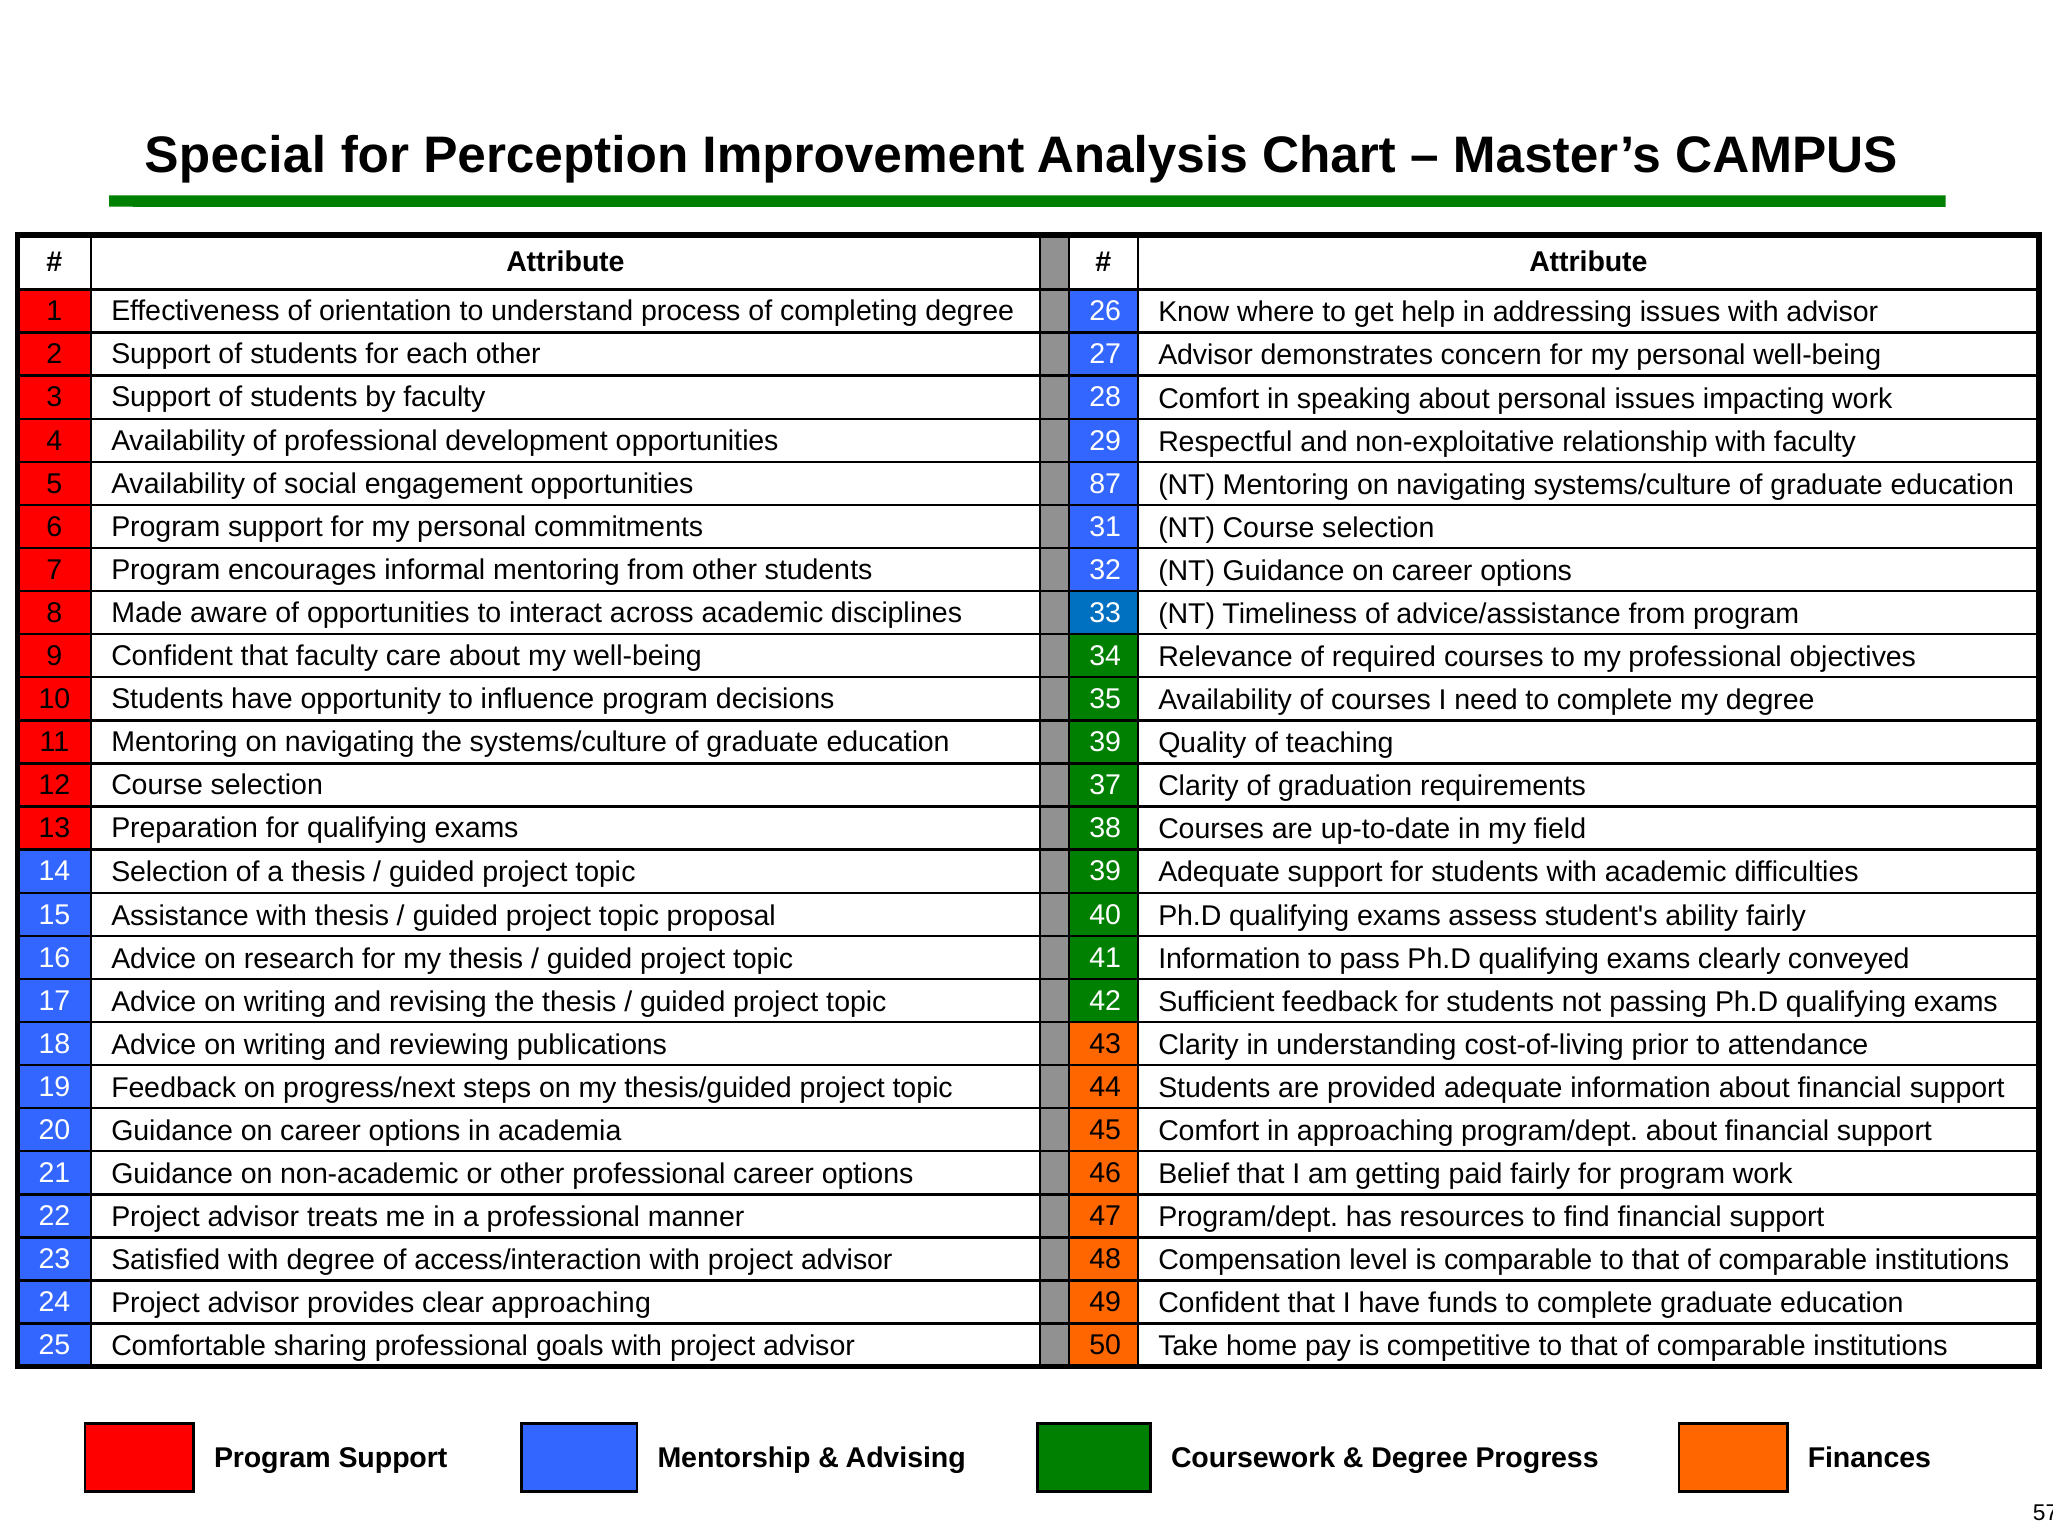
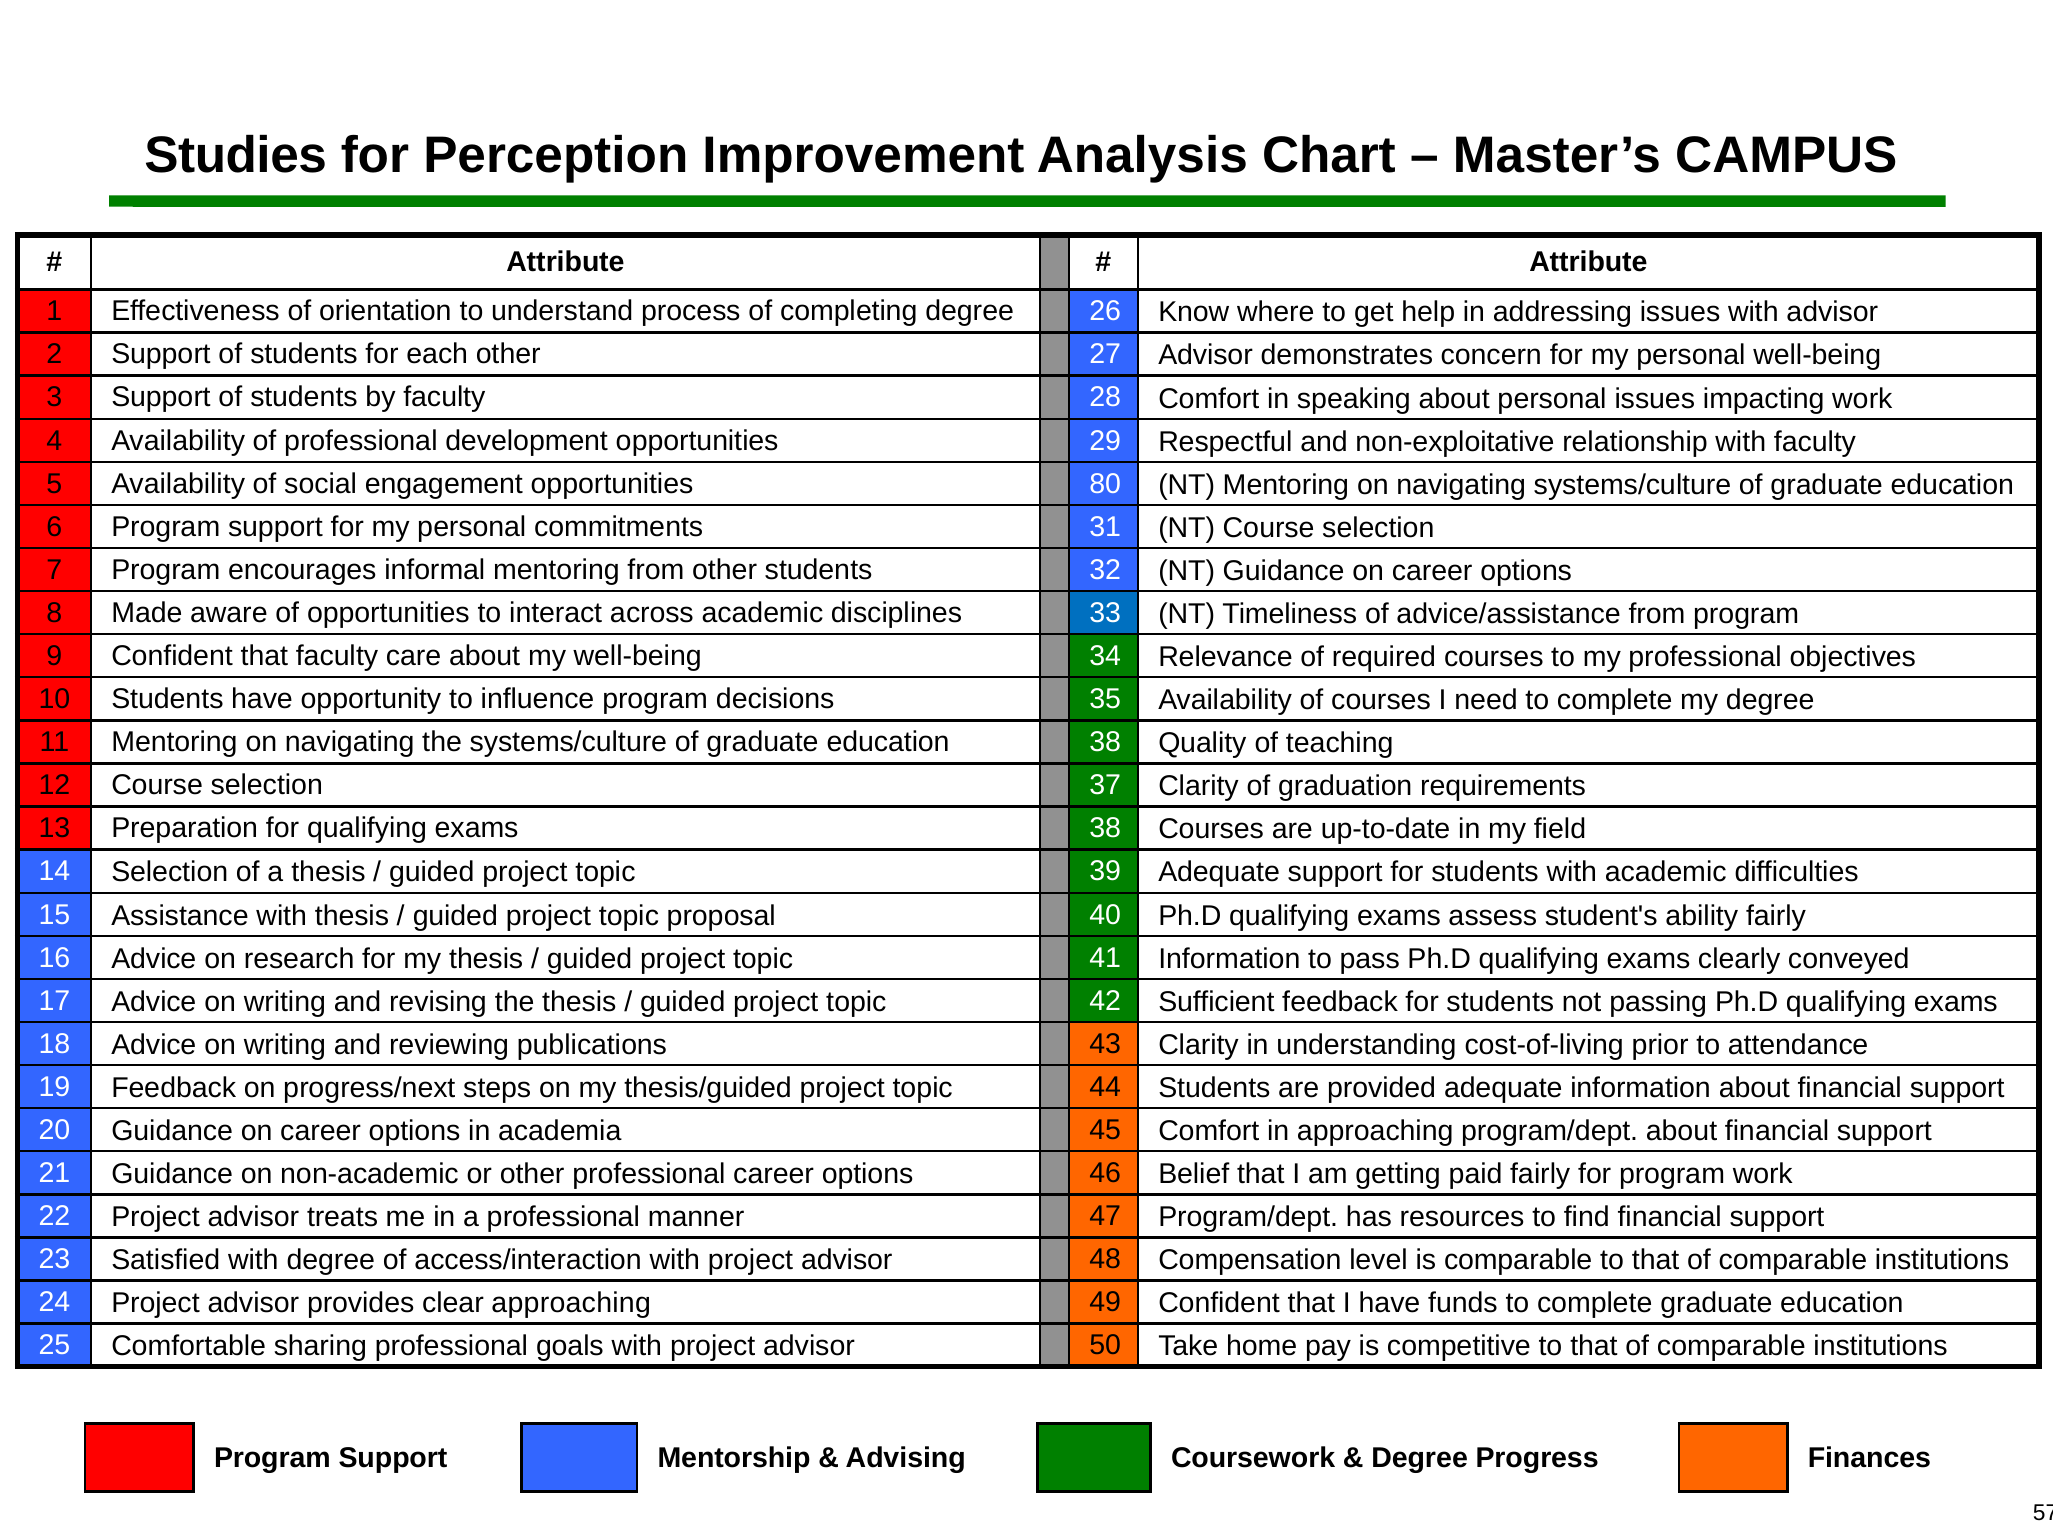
Special: Special -> Studies
87: 87 -> 80
education 39: 39 -> 38
